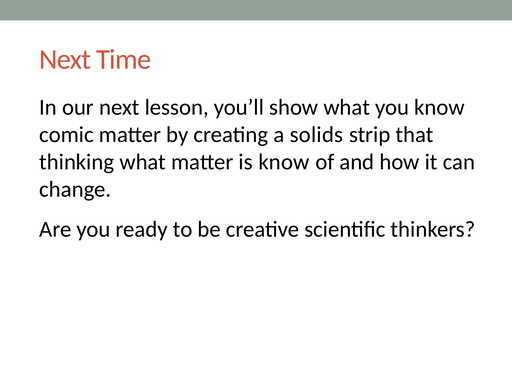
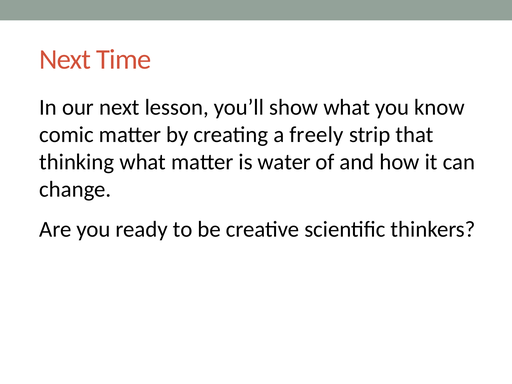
solids: solids -> freely
is know: know -> water
